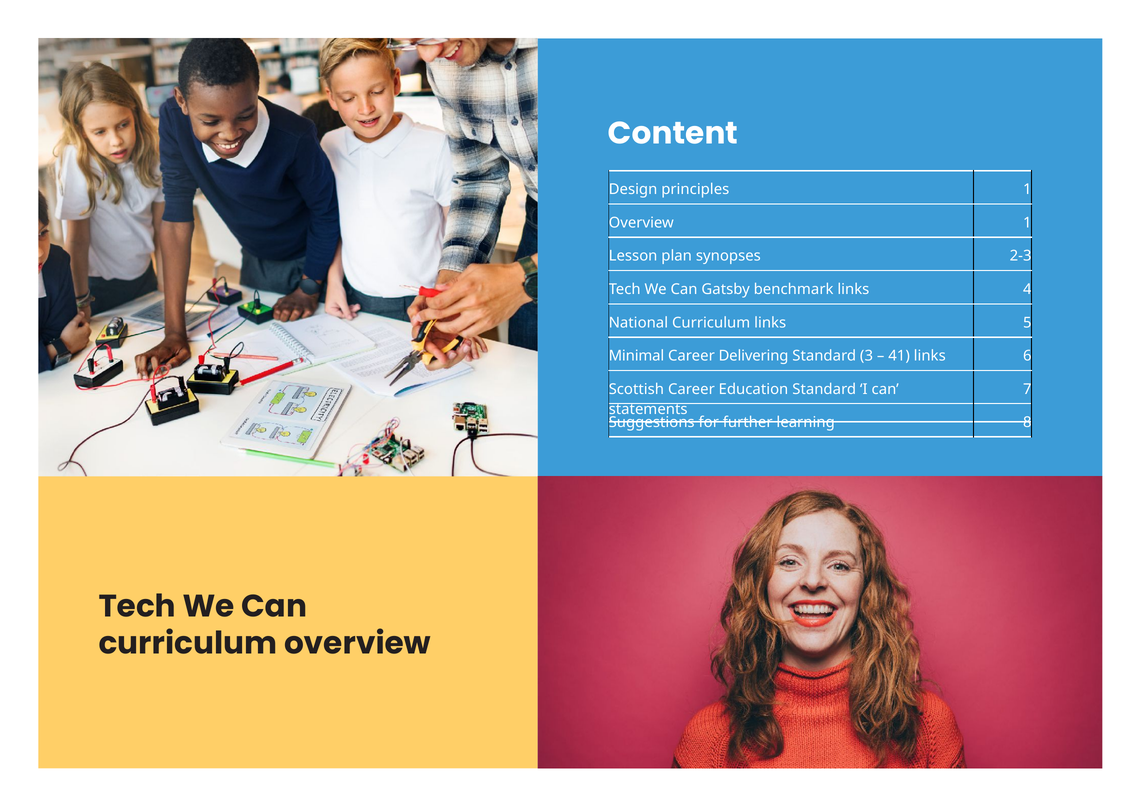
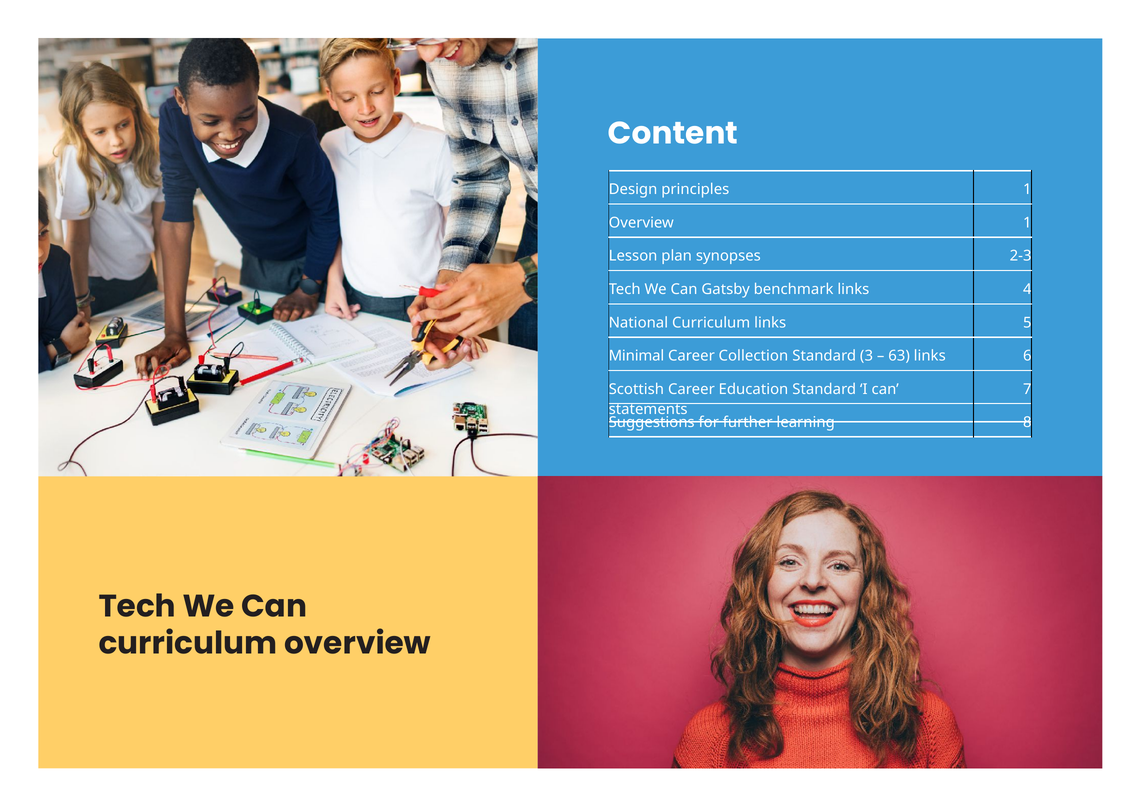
Delivering: Delivering -> Collection
41: 41 -> 63
